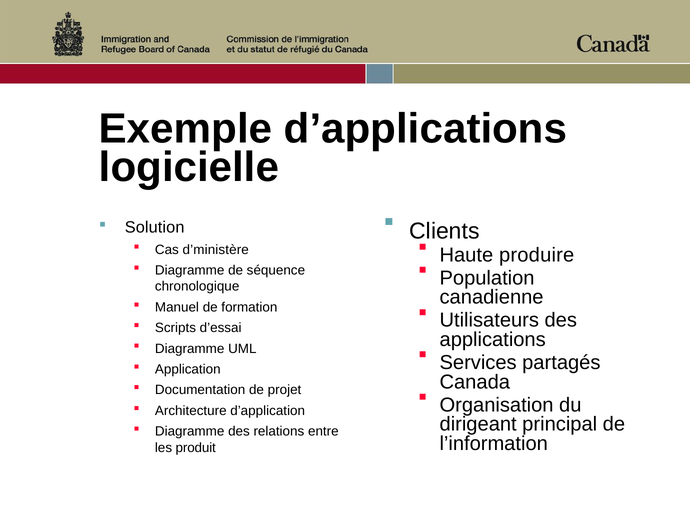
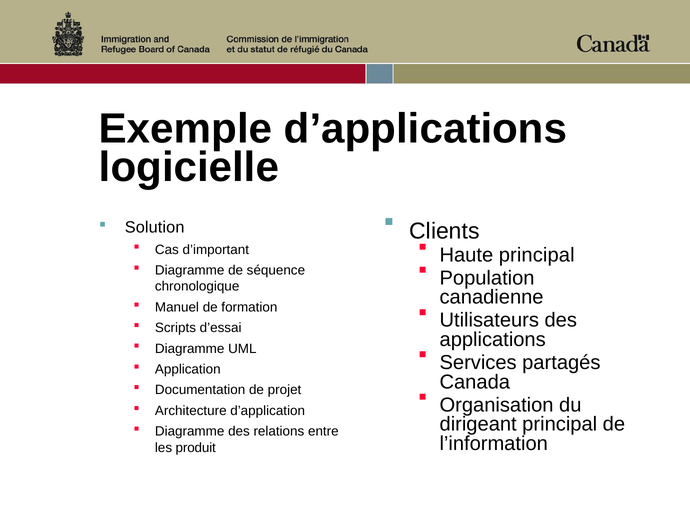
Haute produire: produire -> principal
d’ministère: d’ministère -> d’important
